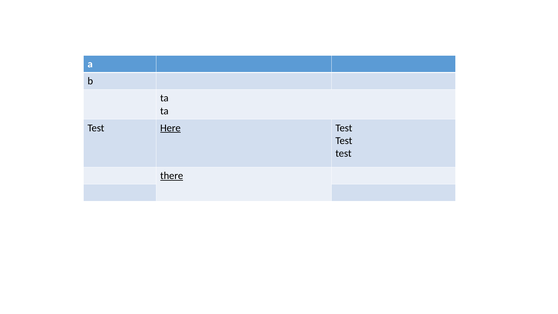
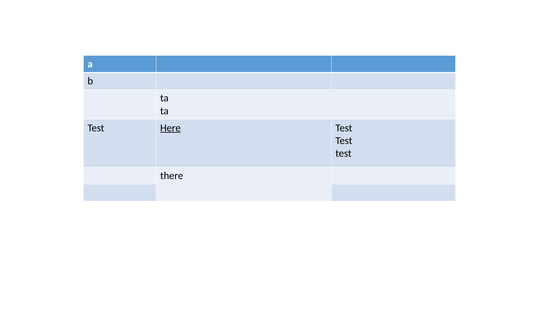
there underline: present -> none
